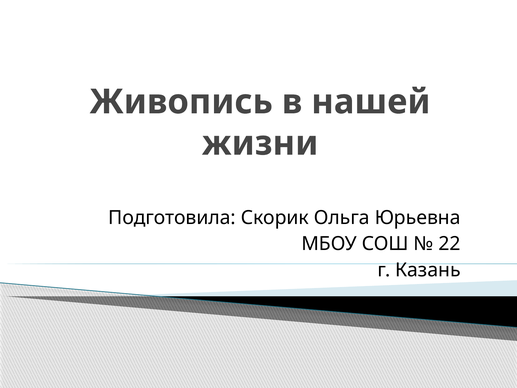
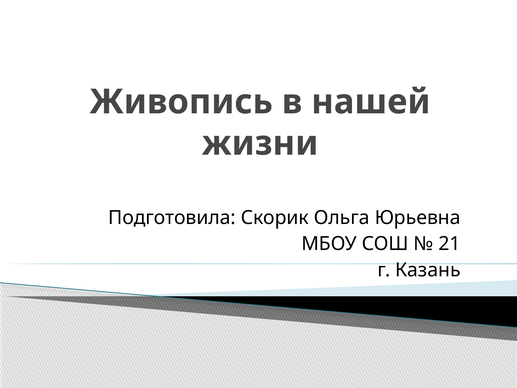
22: 22 -> 21
